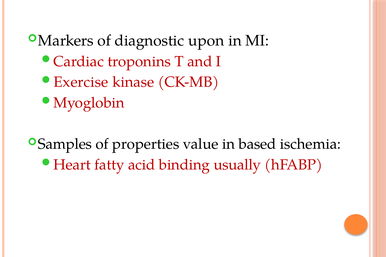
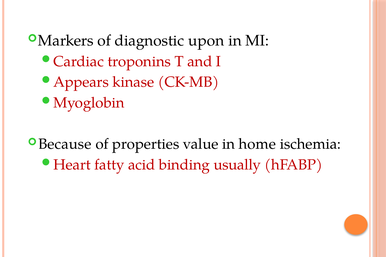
Exercise: Exercise -> Appears
Samples: Samples -> Because
based: based -> home
